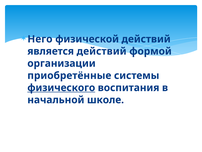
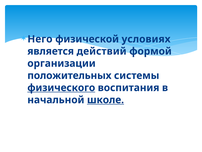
физической действий: действий -> условиях
приобретённые: приобретённые -> положительных
школе underline: none -> present
